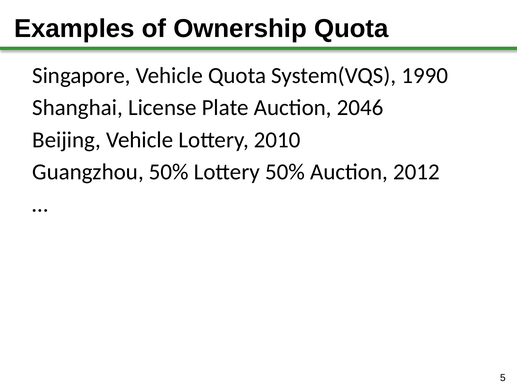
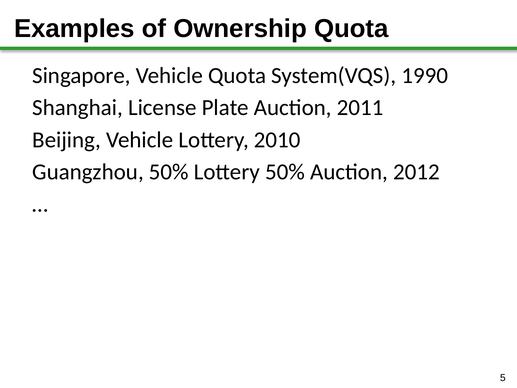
2046: 2046 -> 2011
